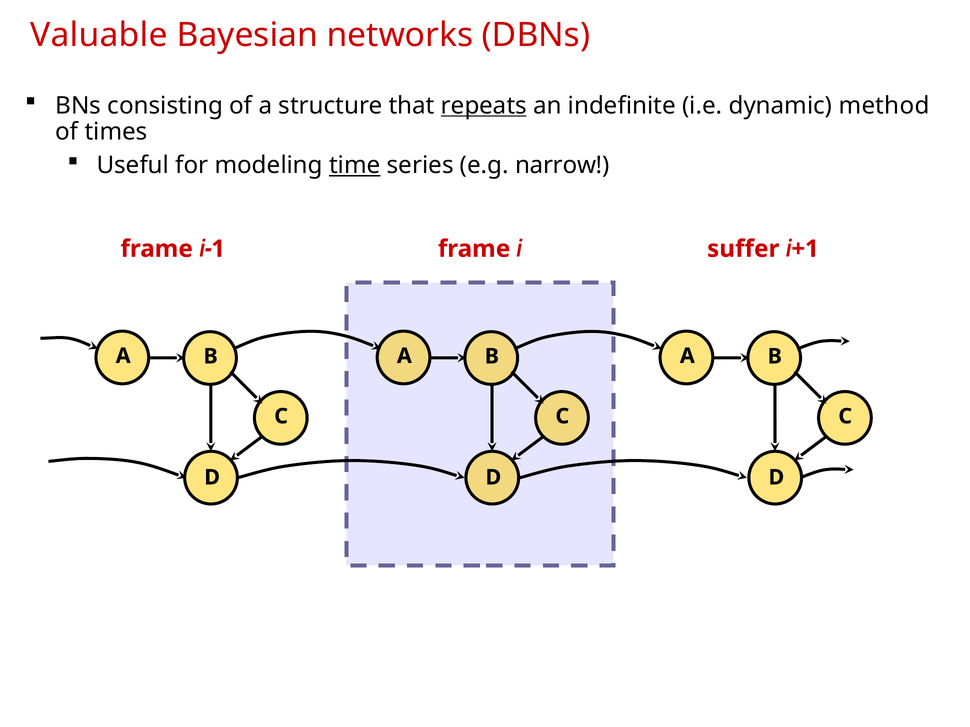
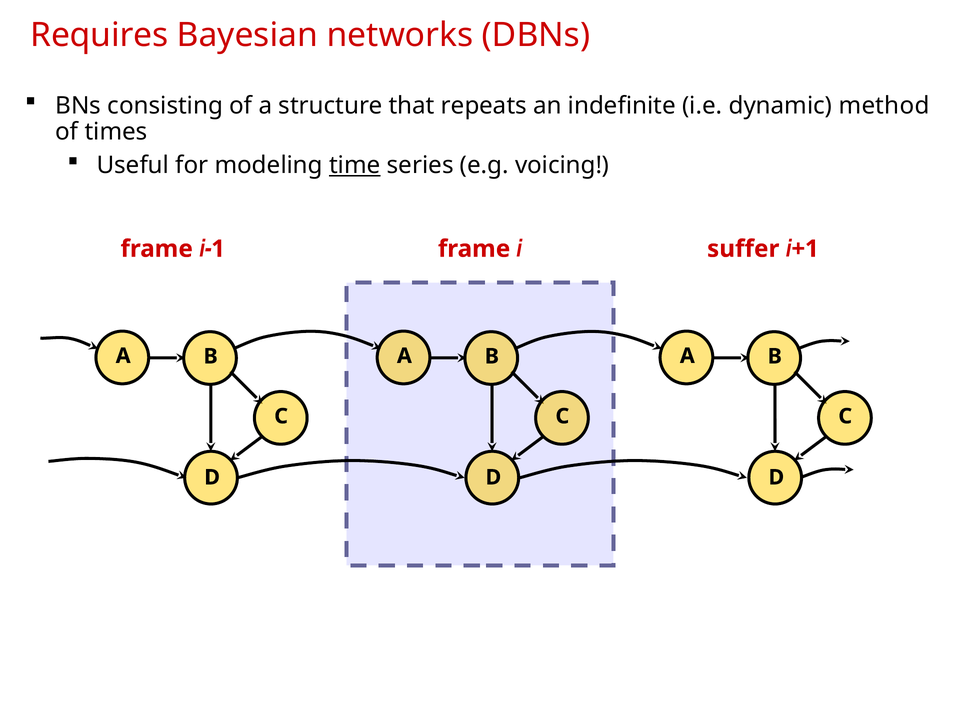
Valuable: Valuable -> Requires
repeats underline: present -> none
narrow: narrow -> voicing
